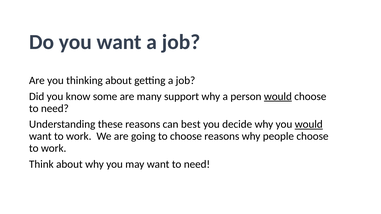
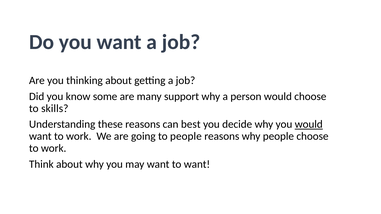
would at (278, 97) underline: present -> none
need at (55, 109): need -> skills
to choose: choose -> people
want to need: need -> want
